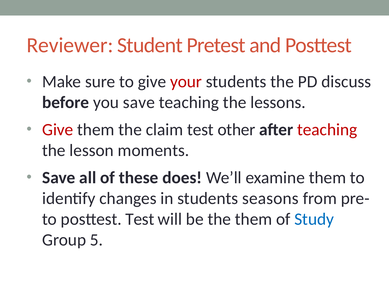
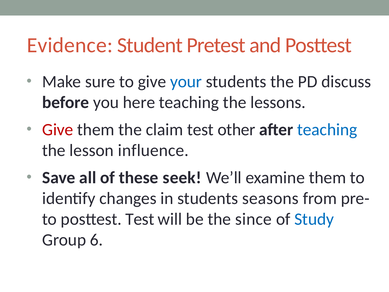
Reviewer: Reviewer -> Evidence
your colour: red -> blue
you save: save -> here
teaching at (327, 130) colour: red -> blue
moments: moments -> influence
does: does -> seek
the them: them -> since
5: 5 -> 6
